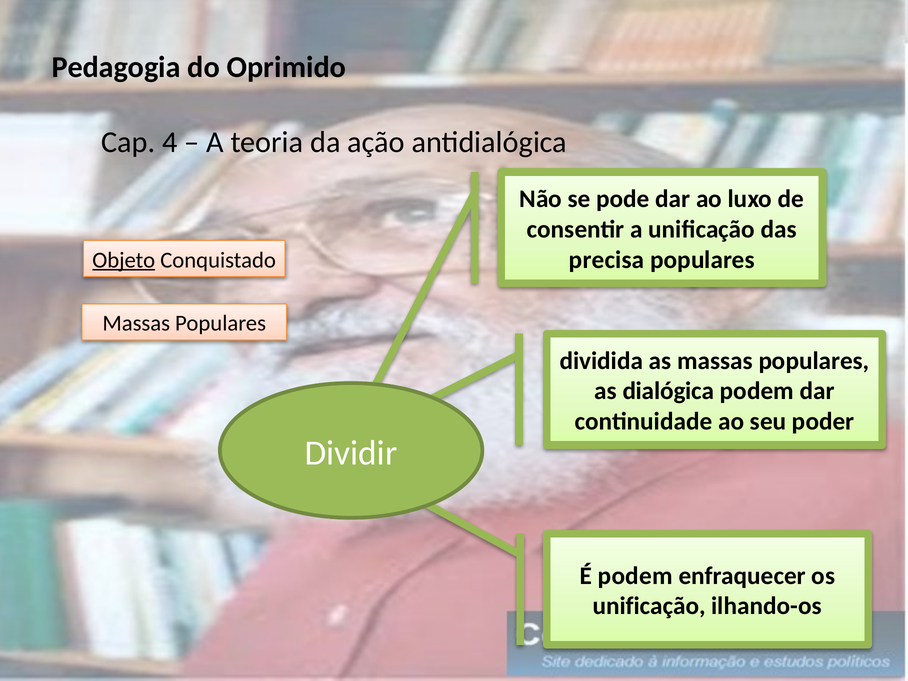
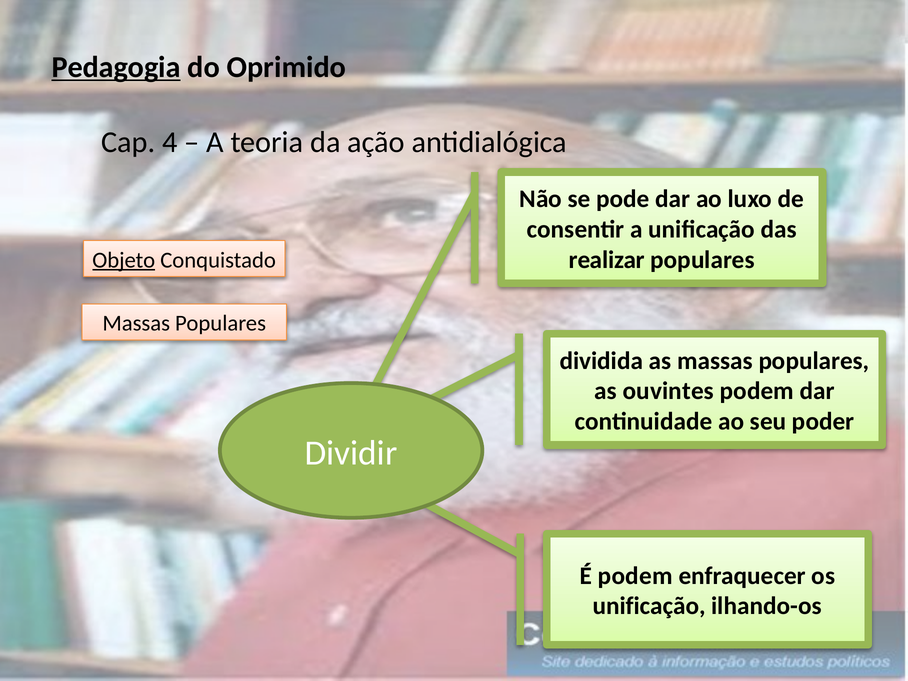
Pedagogia underline: none -> present
precisa: precisa -> realizar
dialógica: dialógica -> ouvintes
